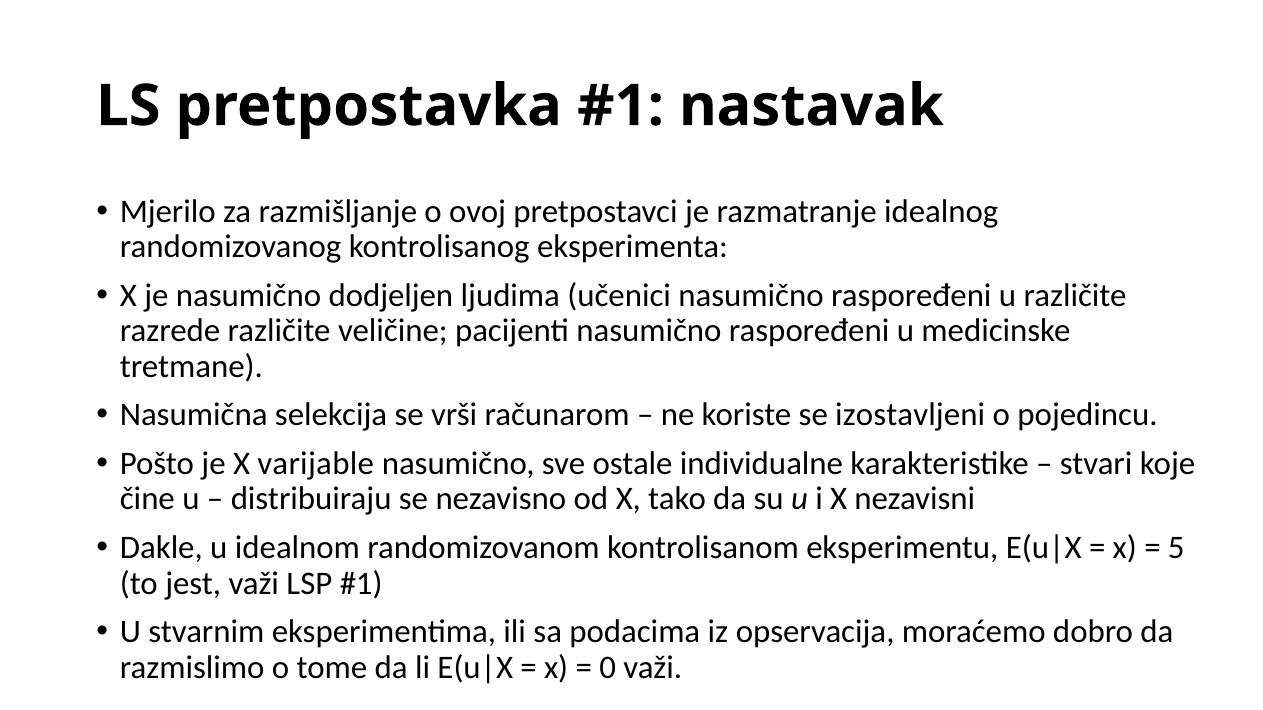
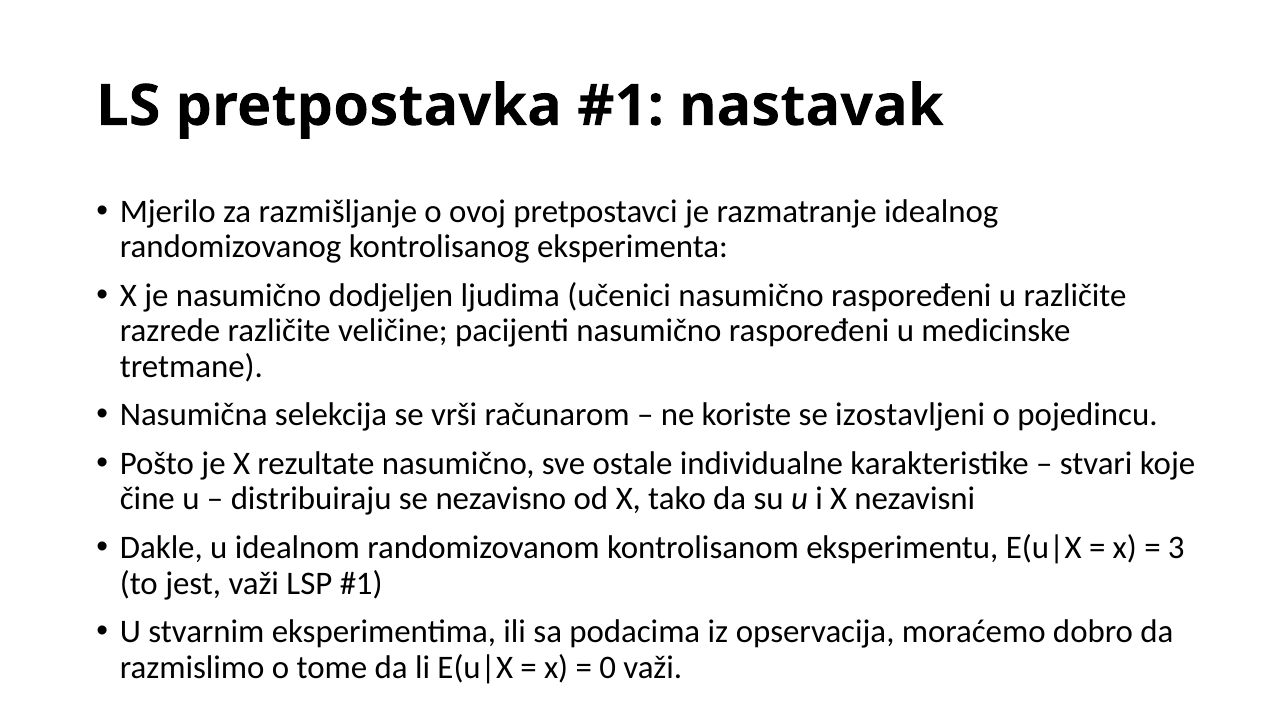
varijable: varijable -> rezultate
5: 5 -> 3
